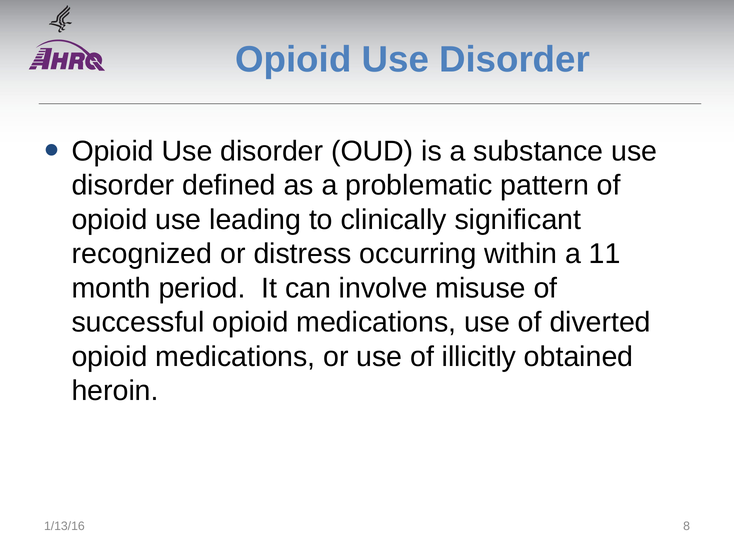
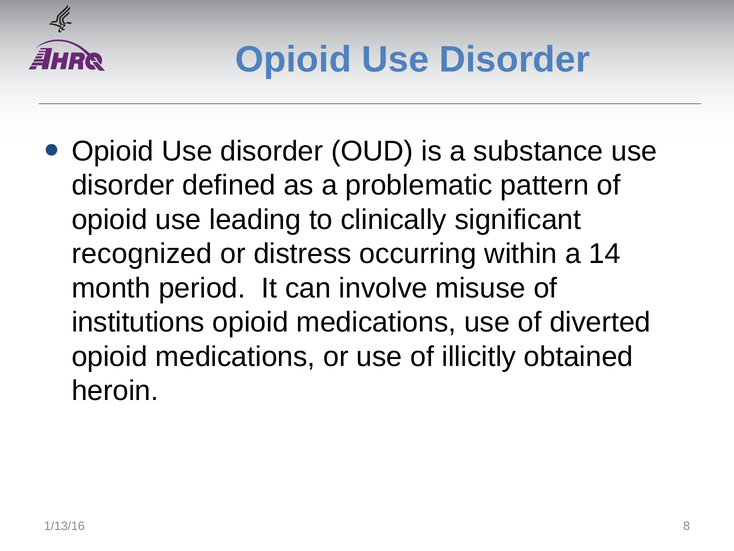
11: 11 -> 14
successful: successful -> institutions
